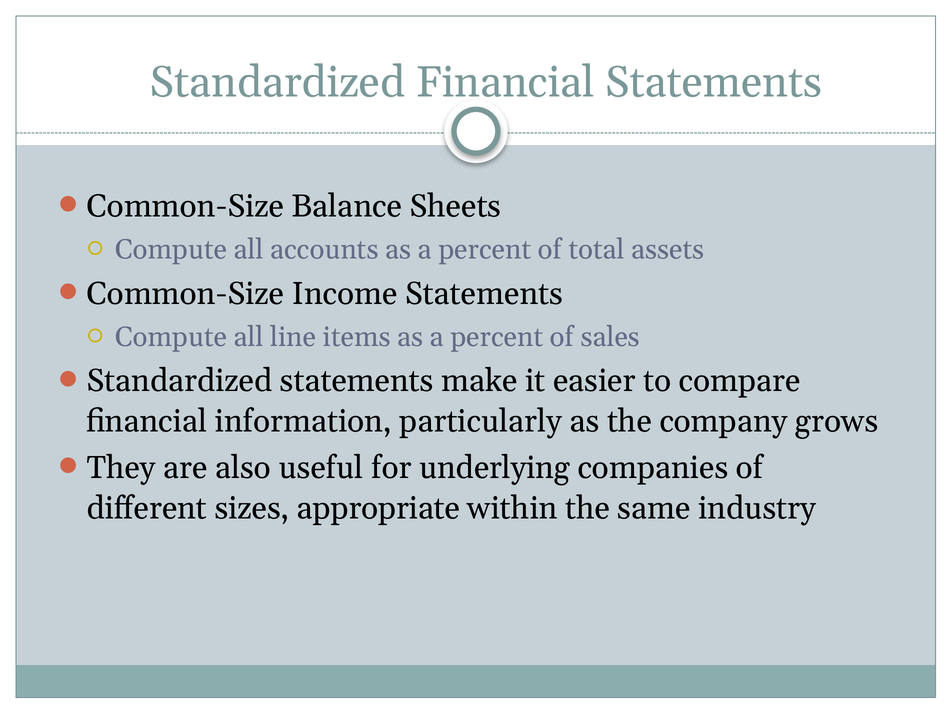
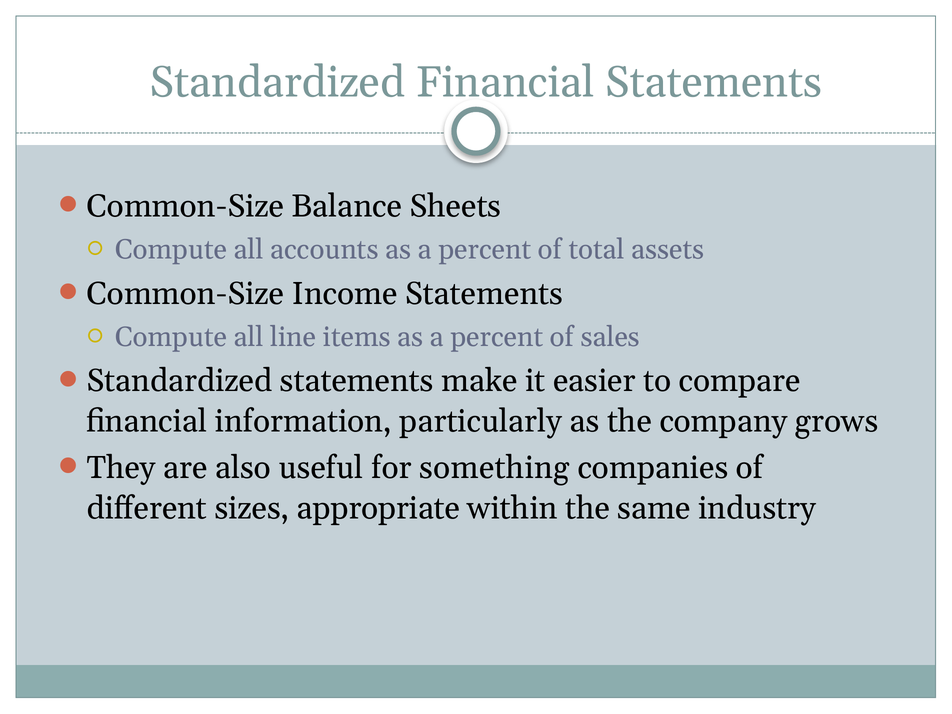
underlying: underlying -> something
